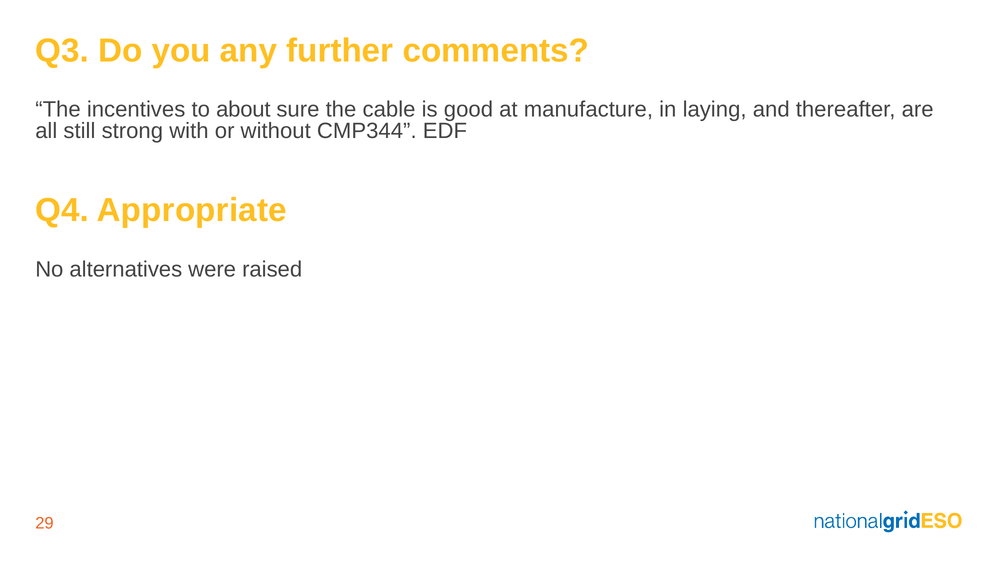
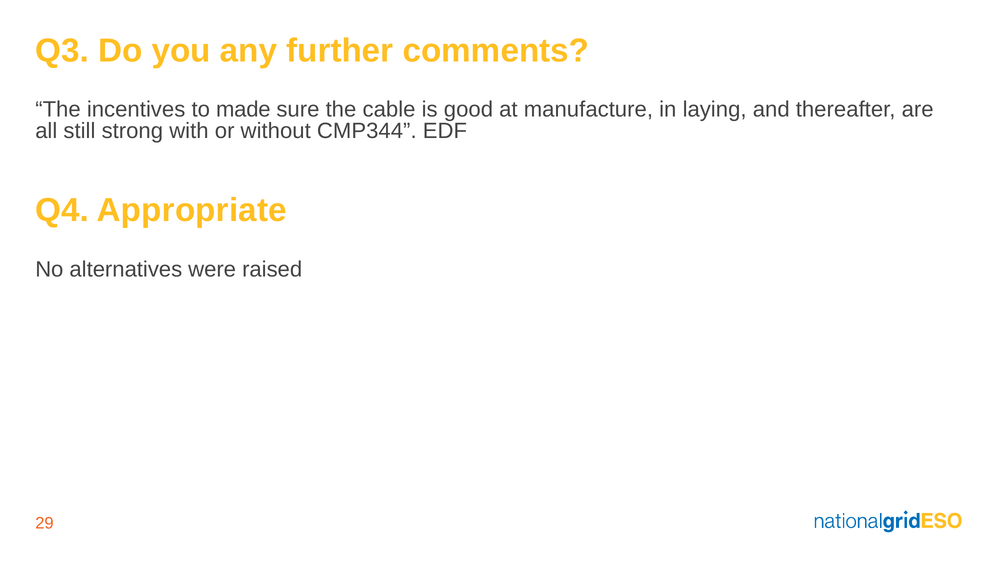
about: about -> made
